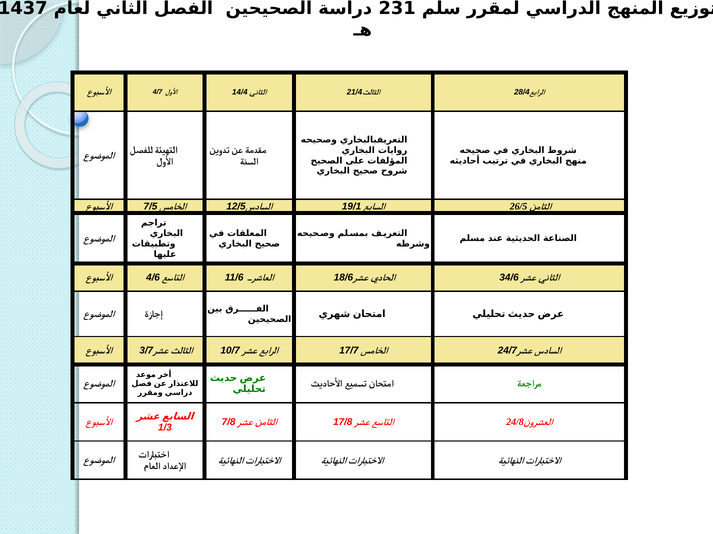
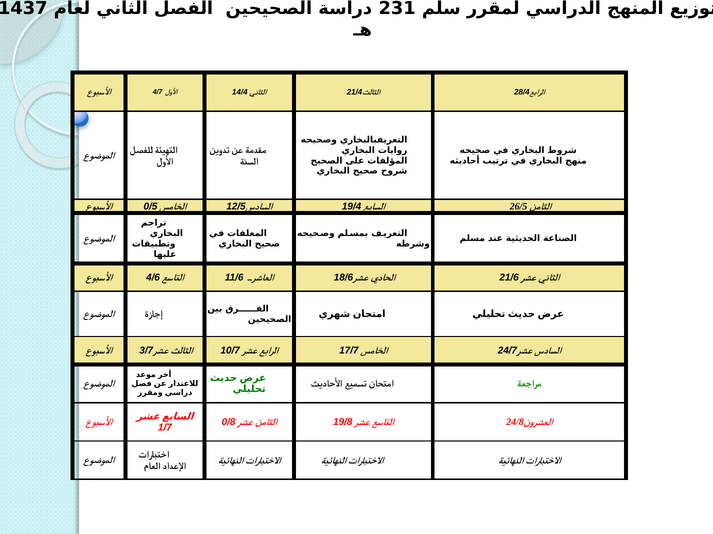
7/5: 7/5 -> 0/5
19/1: 19/1 -> 19/4
34/6: 34/6 -> 21/6
7/8: 7/8 -> 0/8
17/8: 17/8 -> 19/8
1/3: 1/3 -> 1/7
